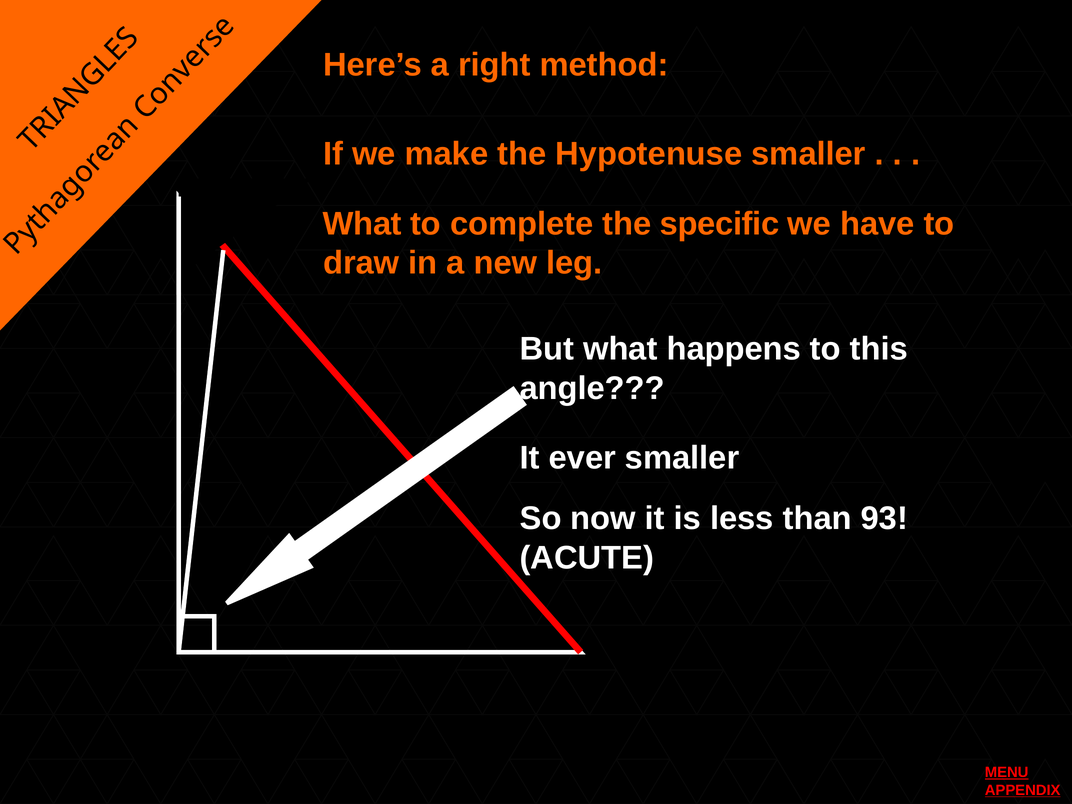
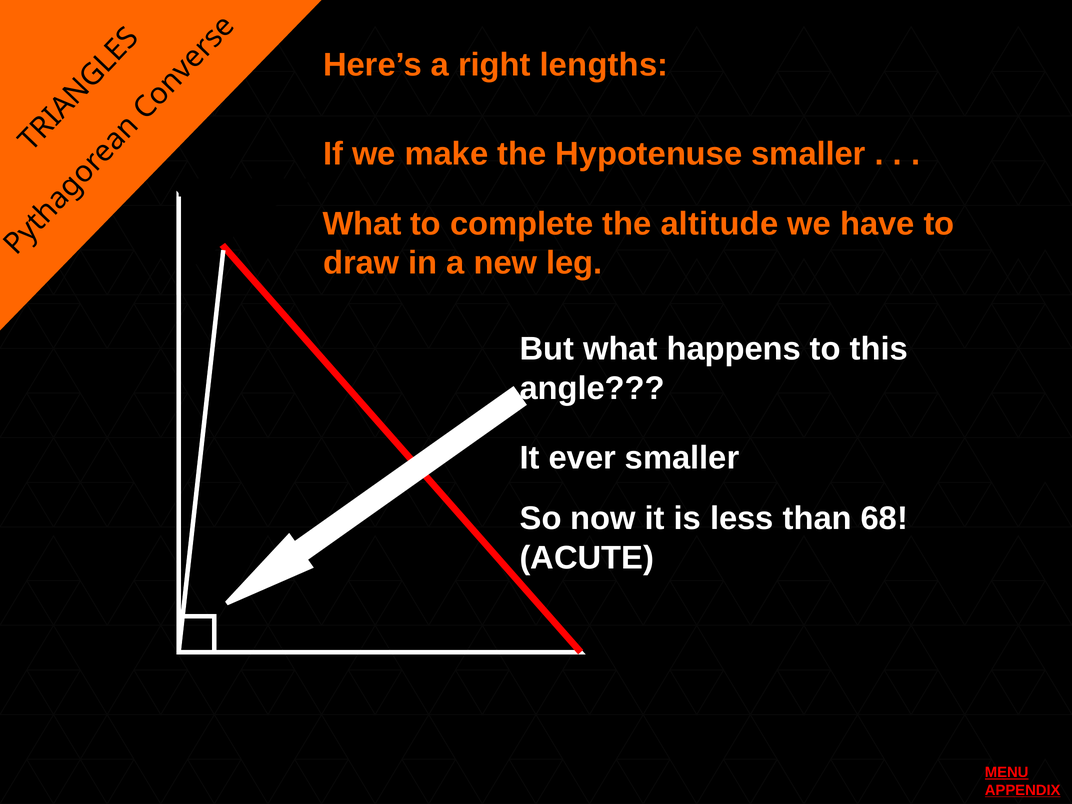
method: method -> lengths
specific: specific -> altitude
93: 93 -> 68
